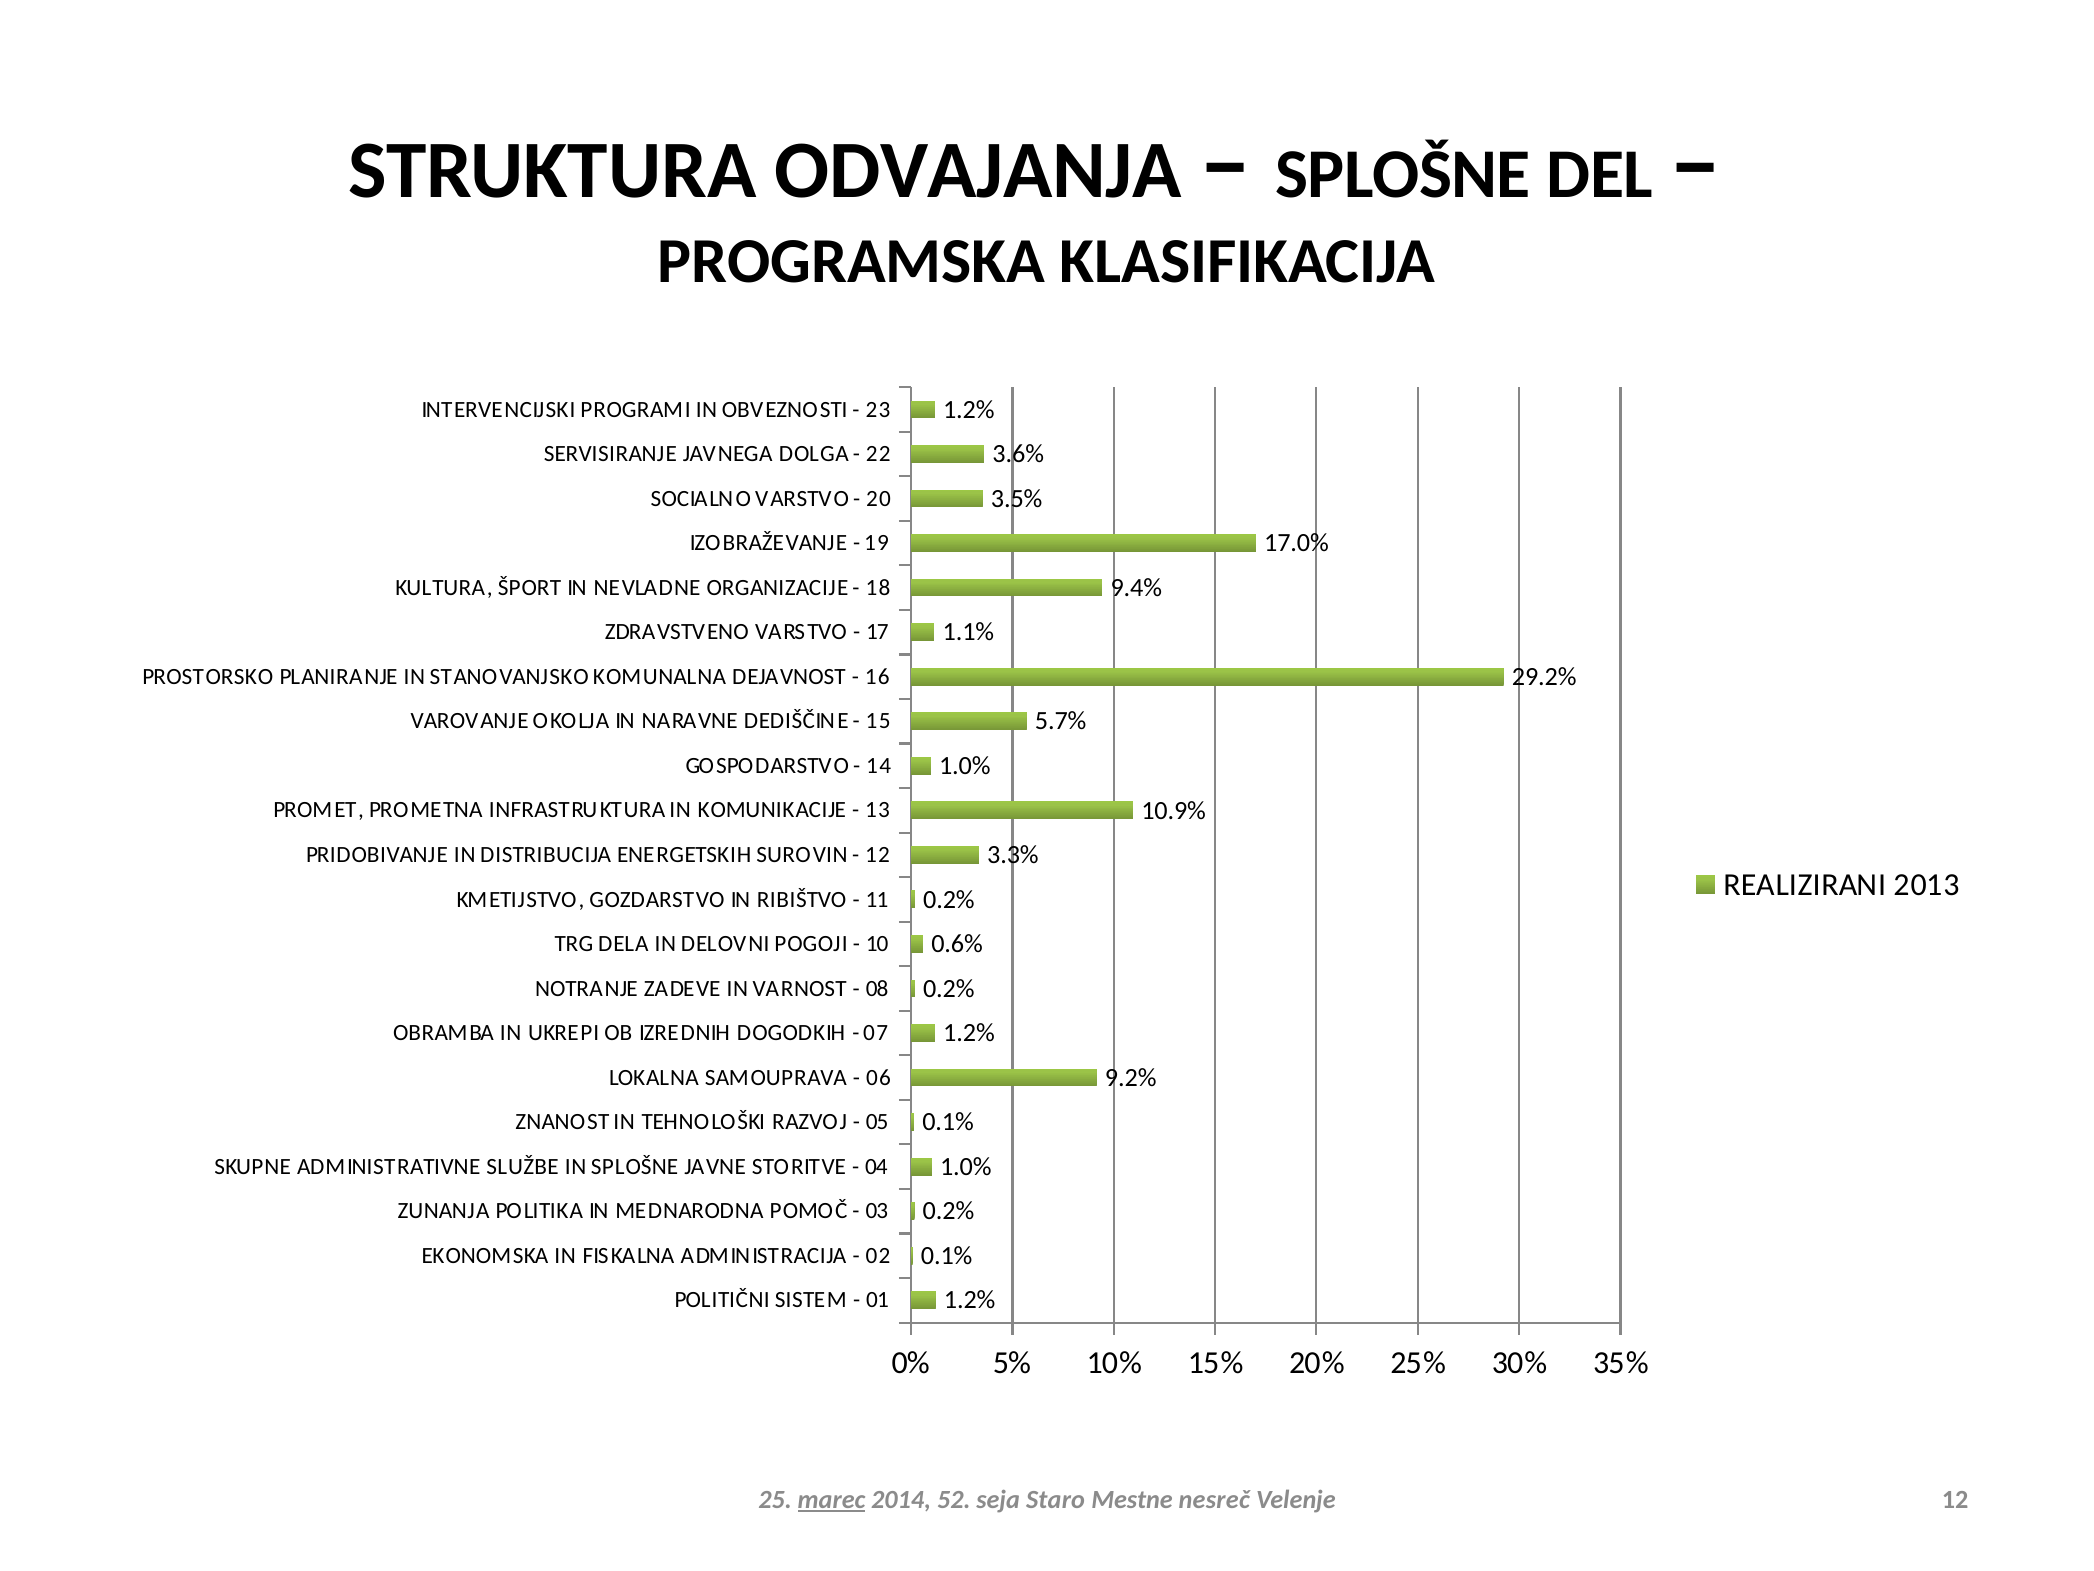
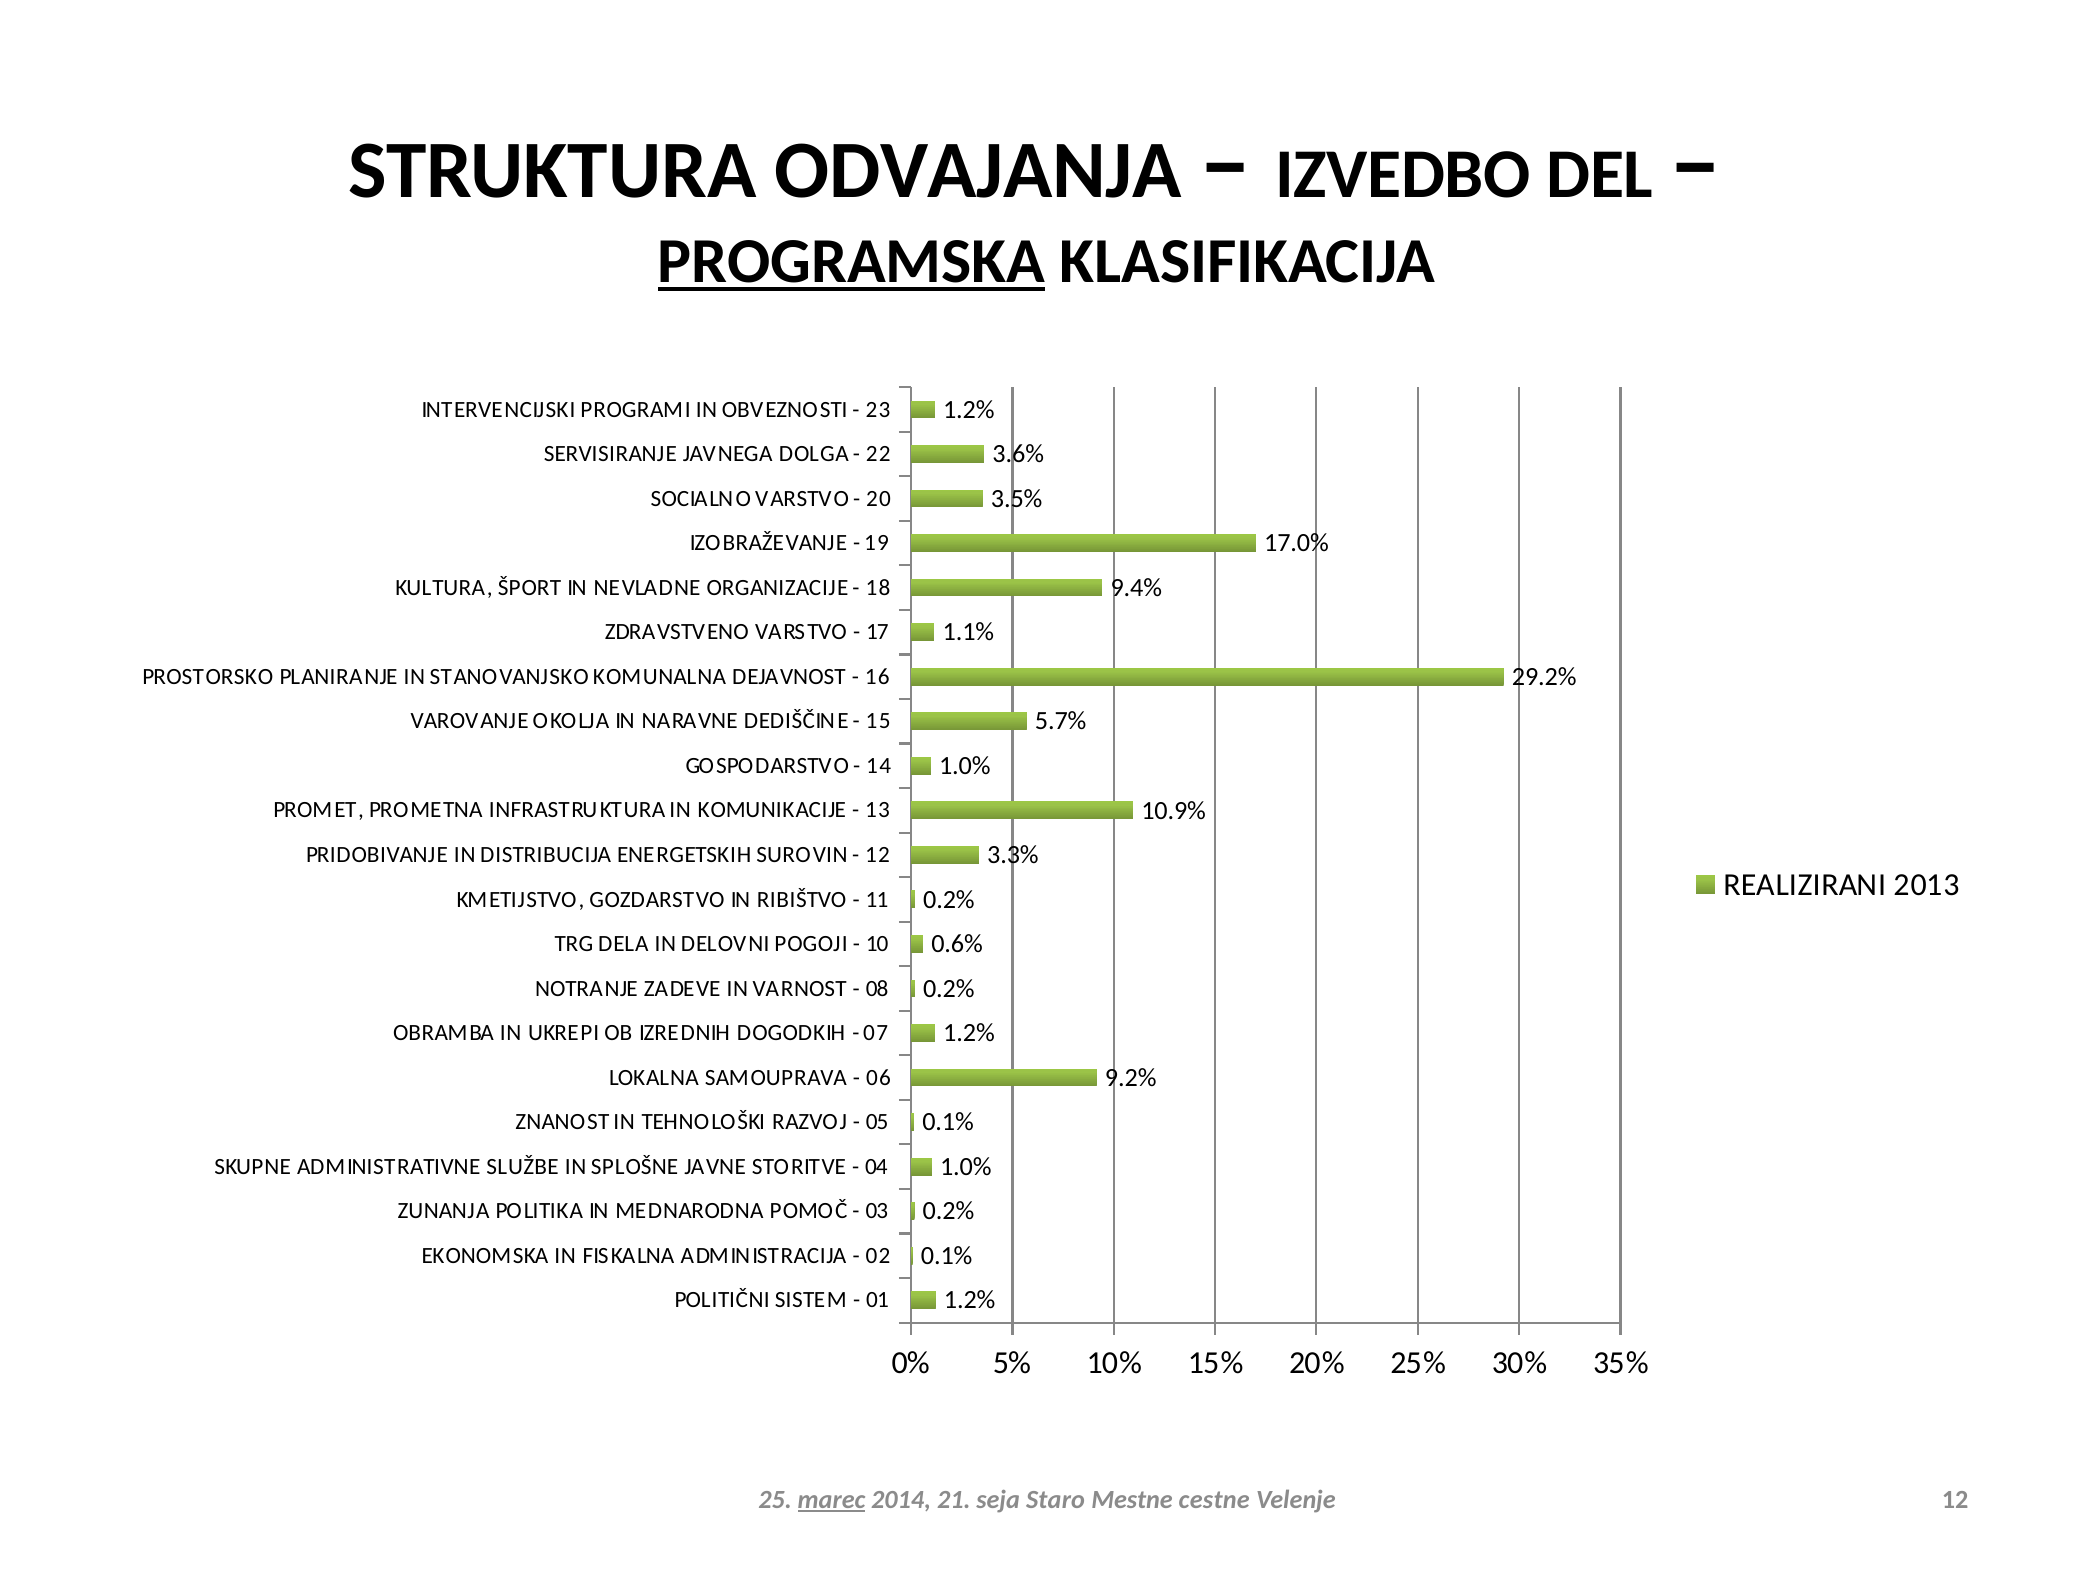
SPLOŠNE at (1403, 174): SPLOŠNE -> IZVEDBO
PROGRAMSKA underline: none -> present
52: 52 -> 21
nesreč: nesreč -> cestne
